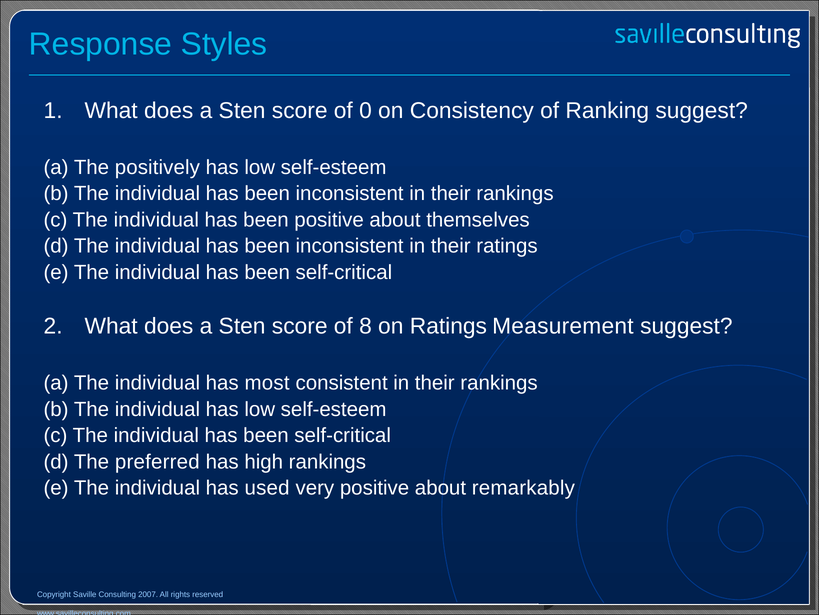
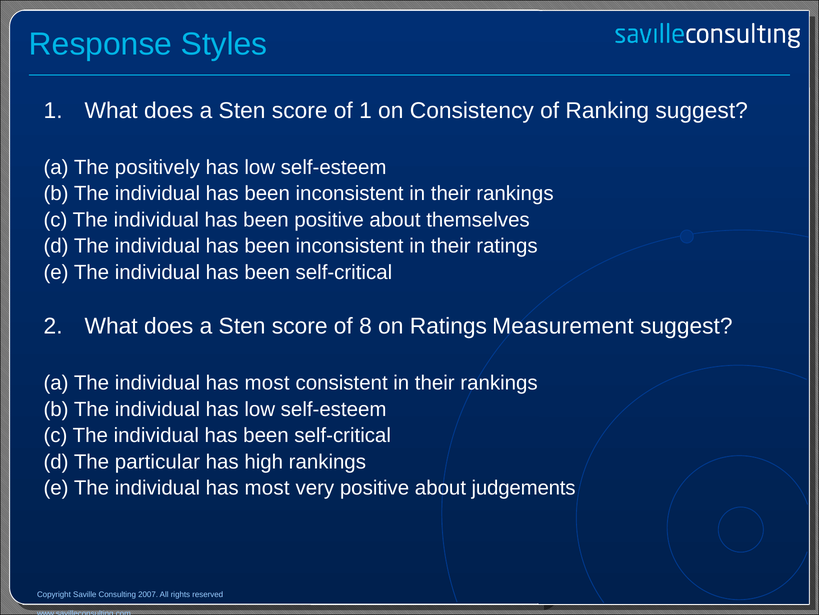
of 0: 0 -> 1
preferred: preferred -> particular
used at (267, 487): used -> most
remarkably: remarkably -> judgements
